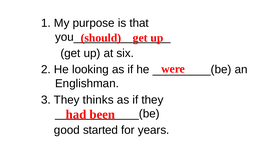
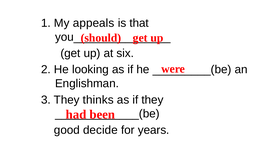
purpose: purpose -> appeals
started: started -> decide
